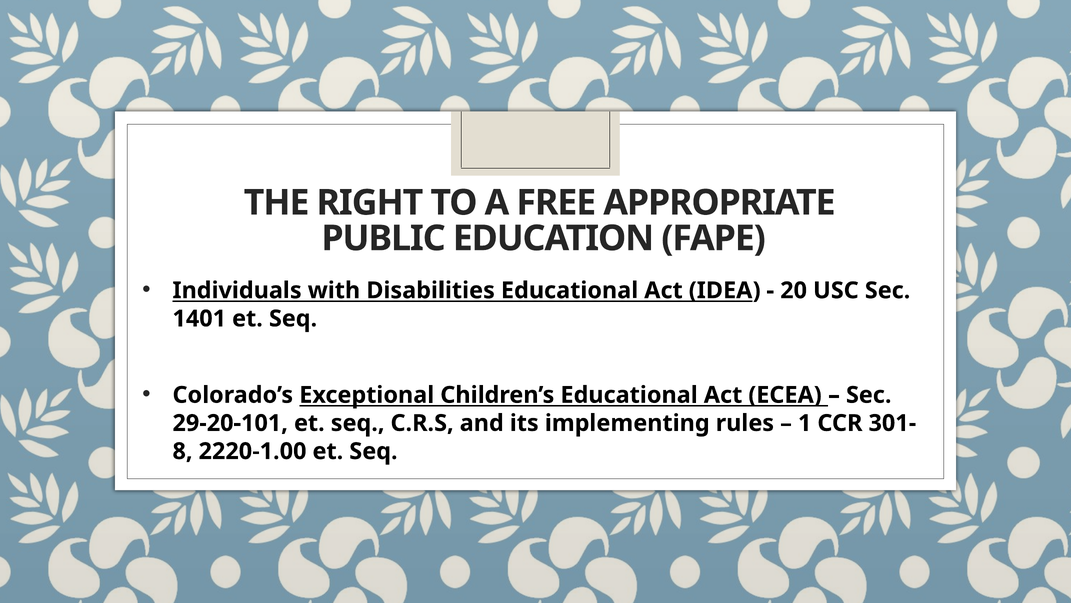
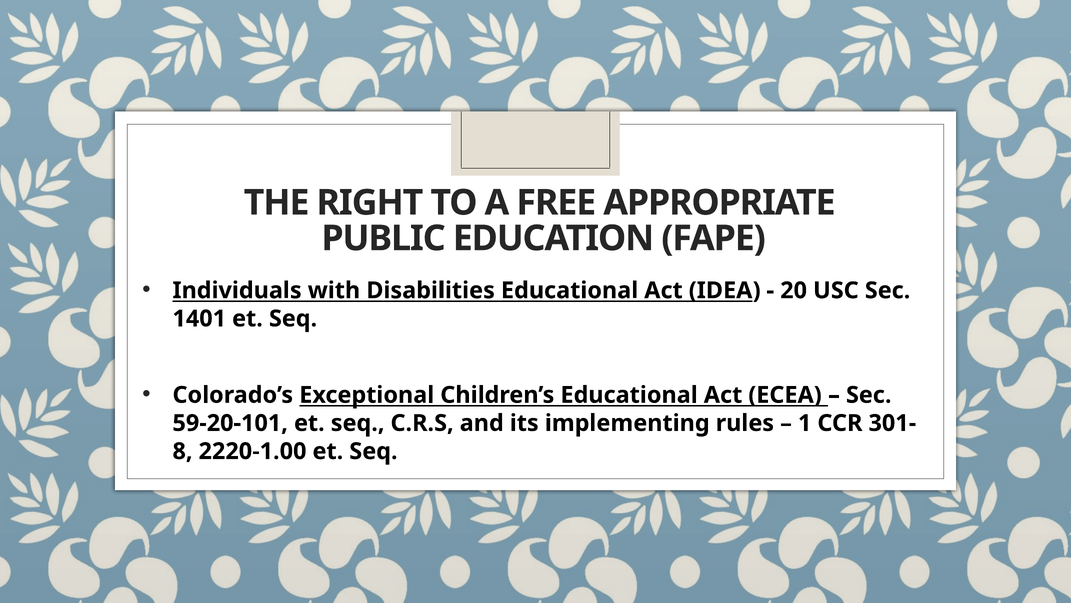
29-20-101: 29-20-101 -> 59-20-101
